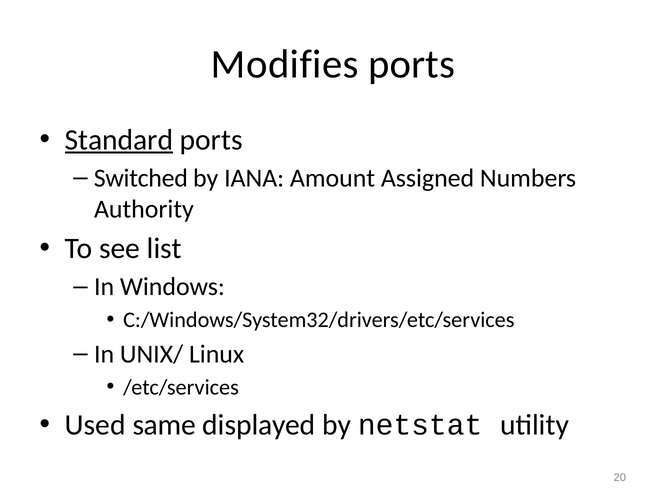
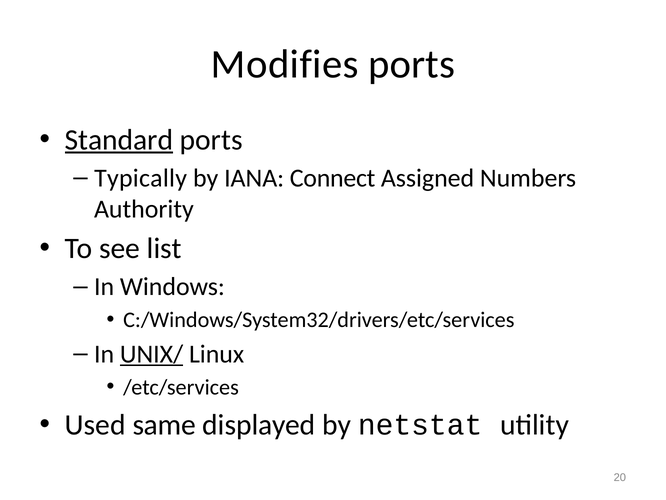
Switched: Switched -> Typically
Amount: Amount -> Connect
UNIX/ underline: none -> present
